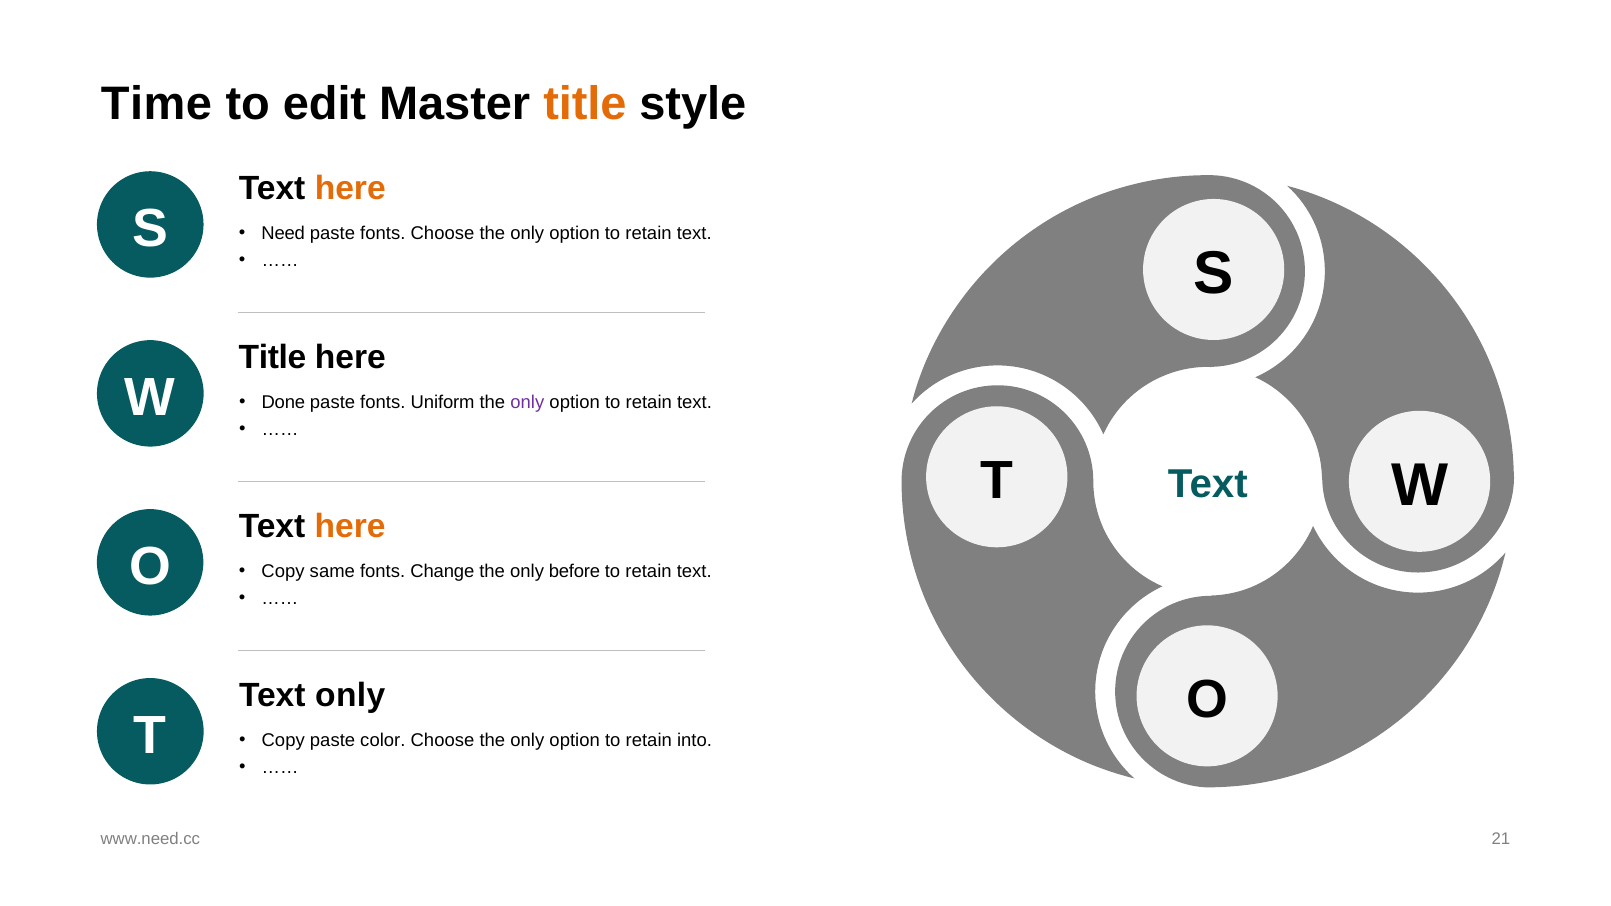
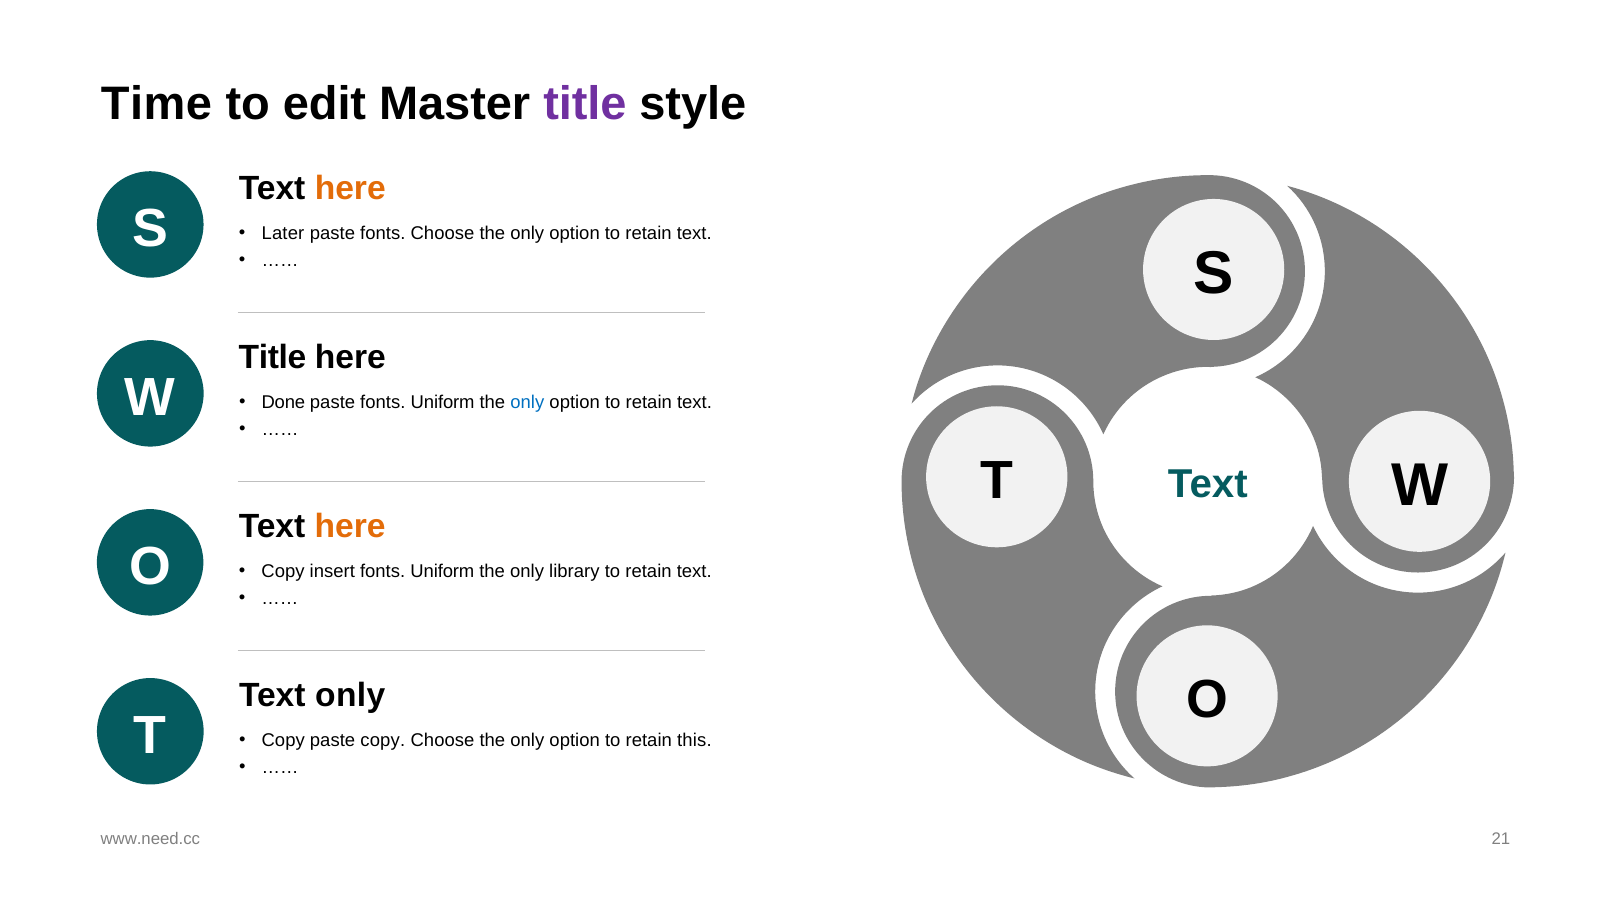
title at (585, 104) colour: orange -> purple
Need: Need -> Later
only at (527, 403) colour: purple -> blue
same: same -> insert
Change at (442, 572): Change -> Uniform
before: before -> library
paste color: color -> copy
into: into -> this
